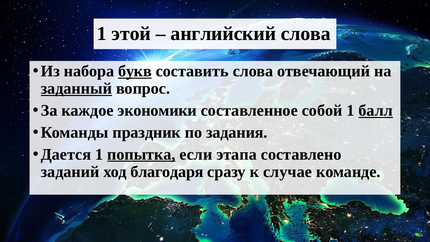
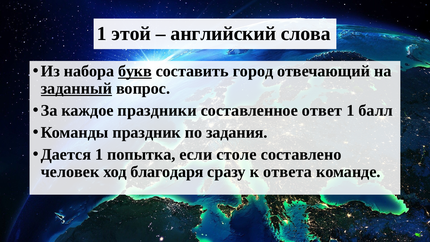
составить слова: слова -> город
экономики: экономики -> праздники
собой: собой -> ответ
балл underline: present -> none
попытка underline: present -> none
этапа: этапа -> столе
заданий: заданий -> человек
случае: случае -> ответа
